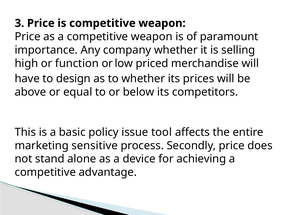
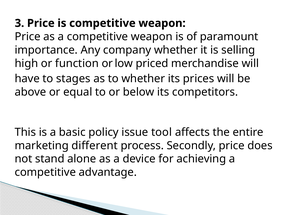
design: design -> stages
sensitive: sensitive -> different
